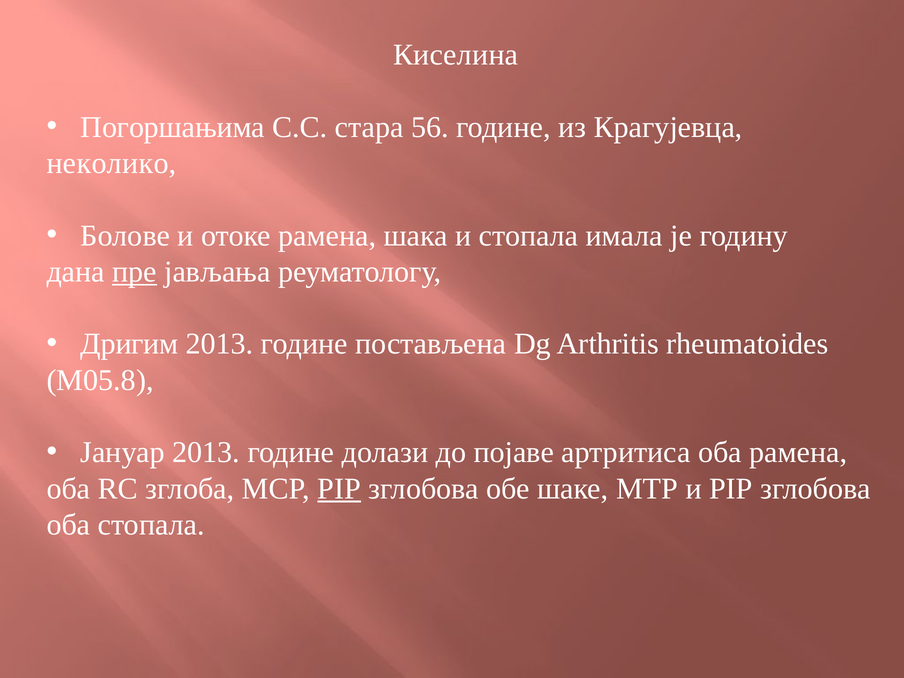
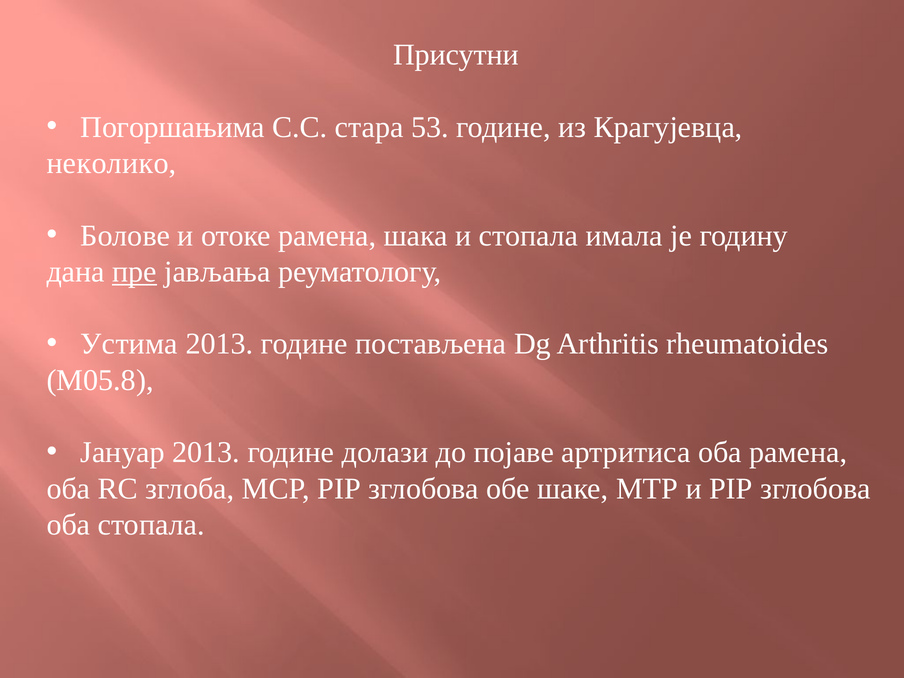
Киселина: Киселина -> Присутни
56: 56 -> 53
Дригим: Дригим -> Устима
PIP at (339, 489) underline: present -> none
